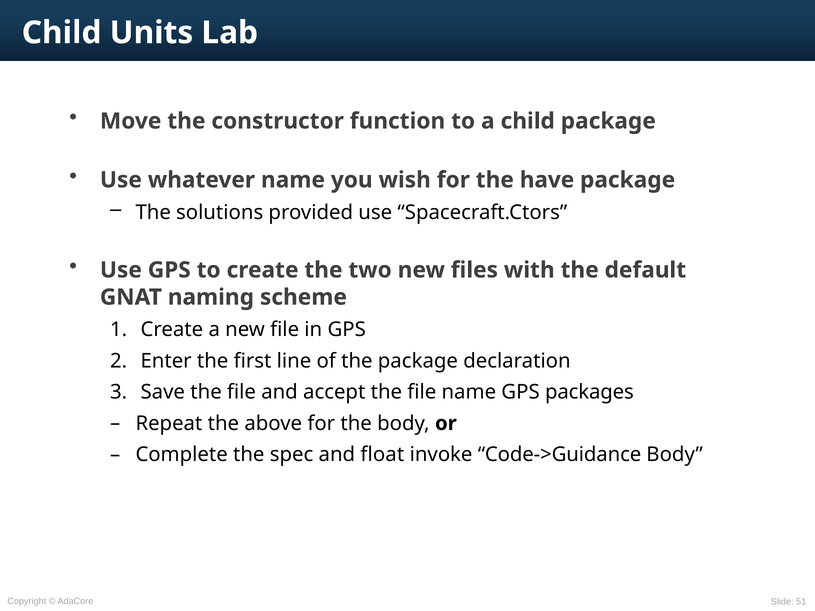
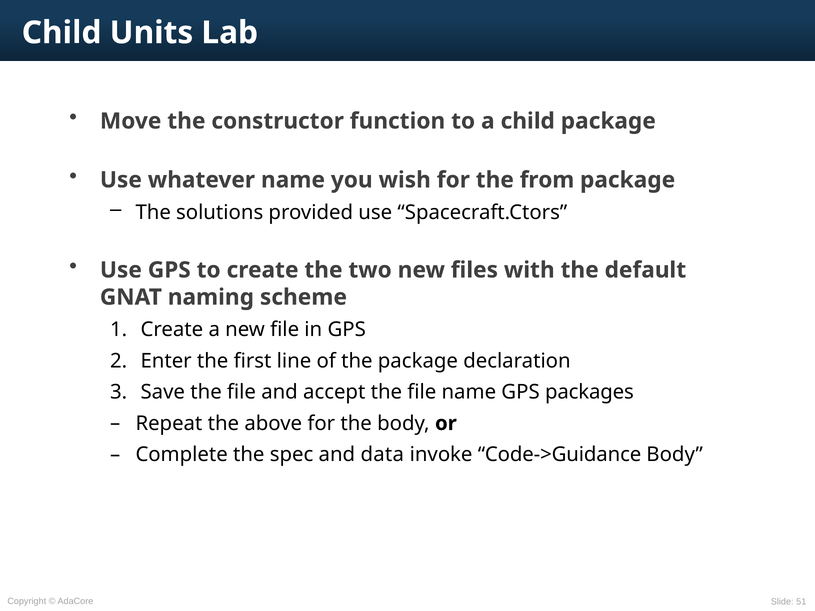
have: have -> from
float: float -> data
